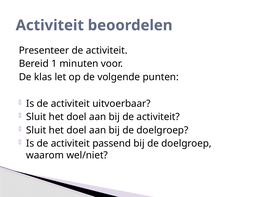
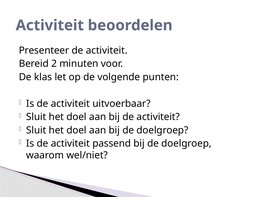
1: 1 -> 2
